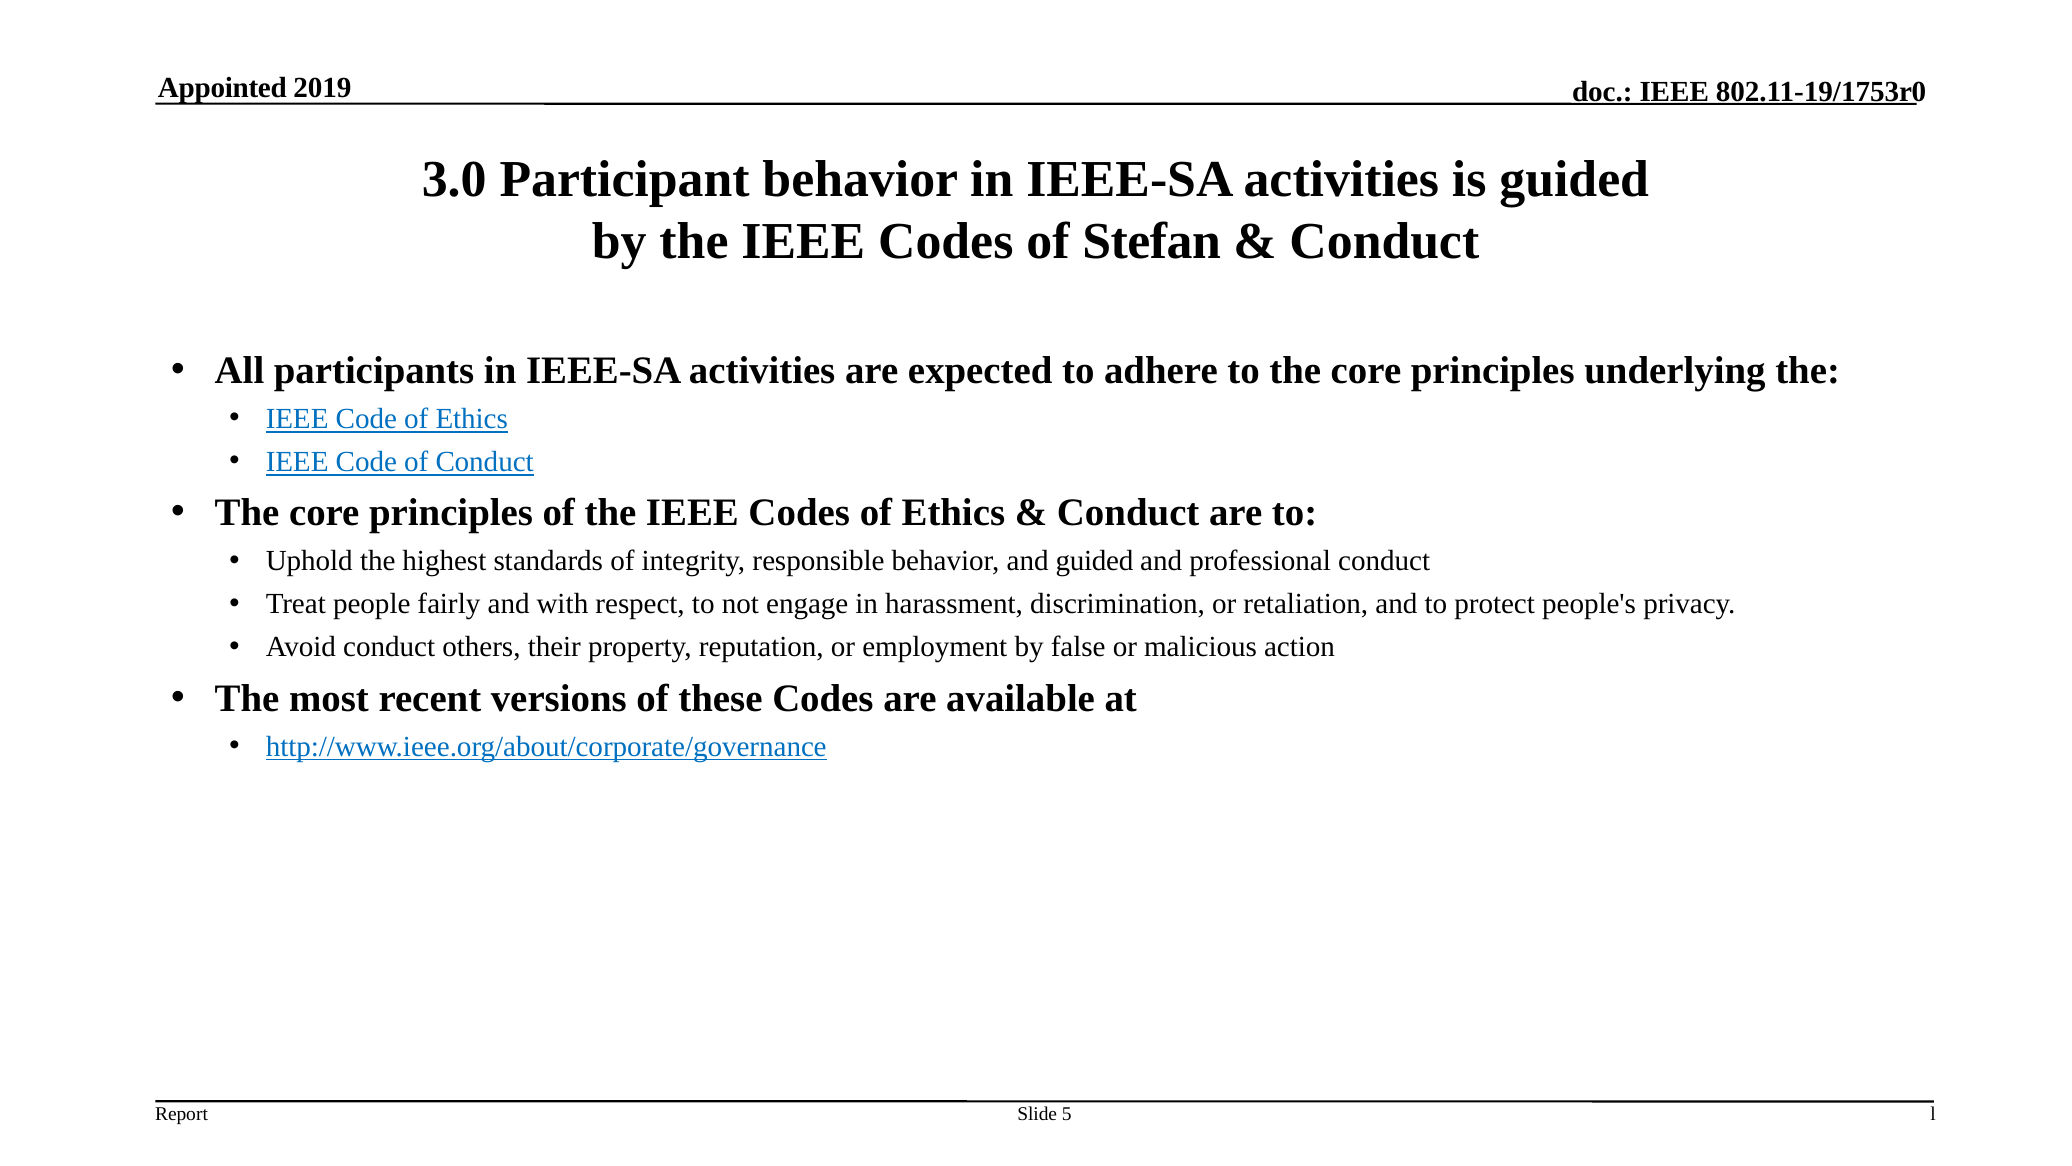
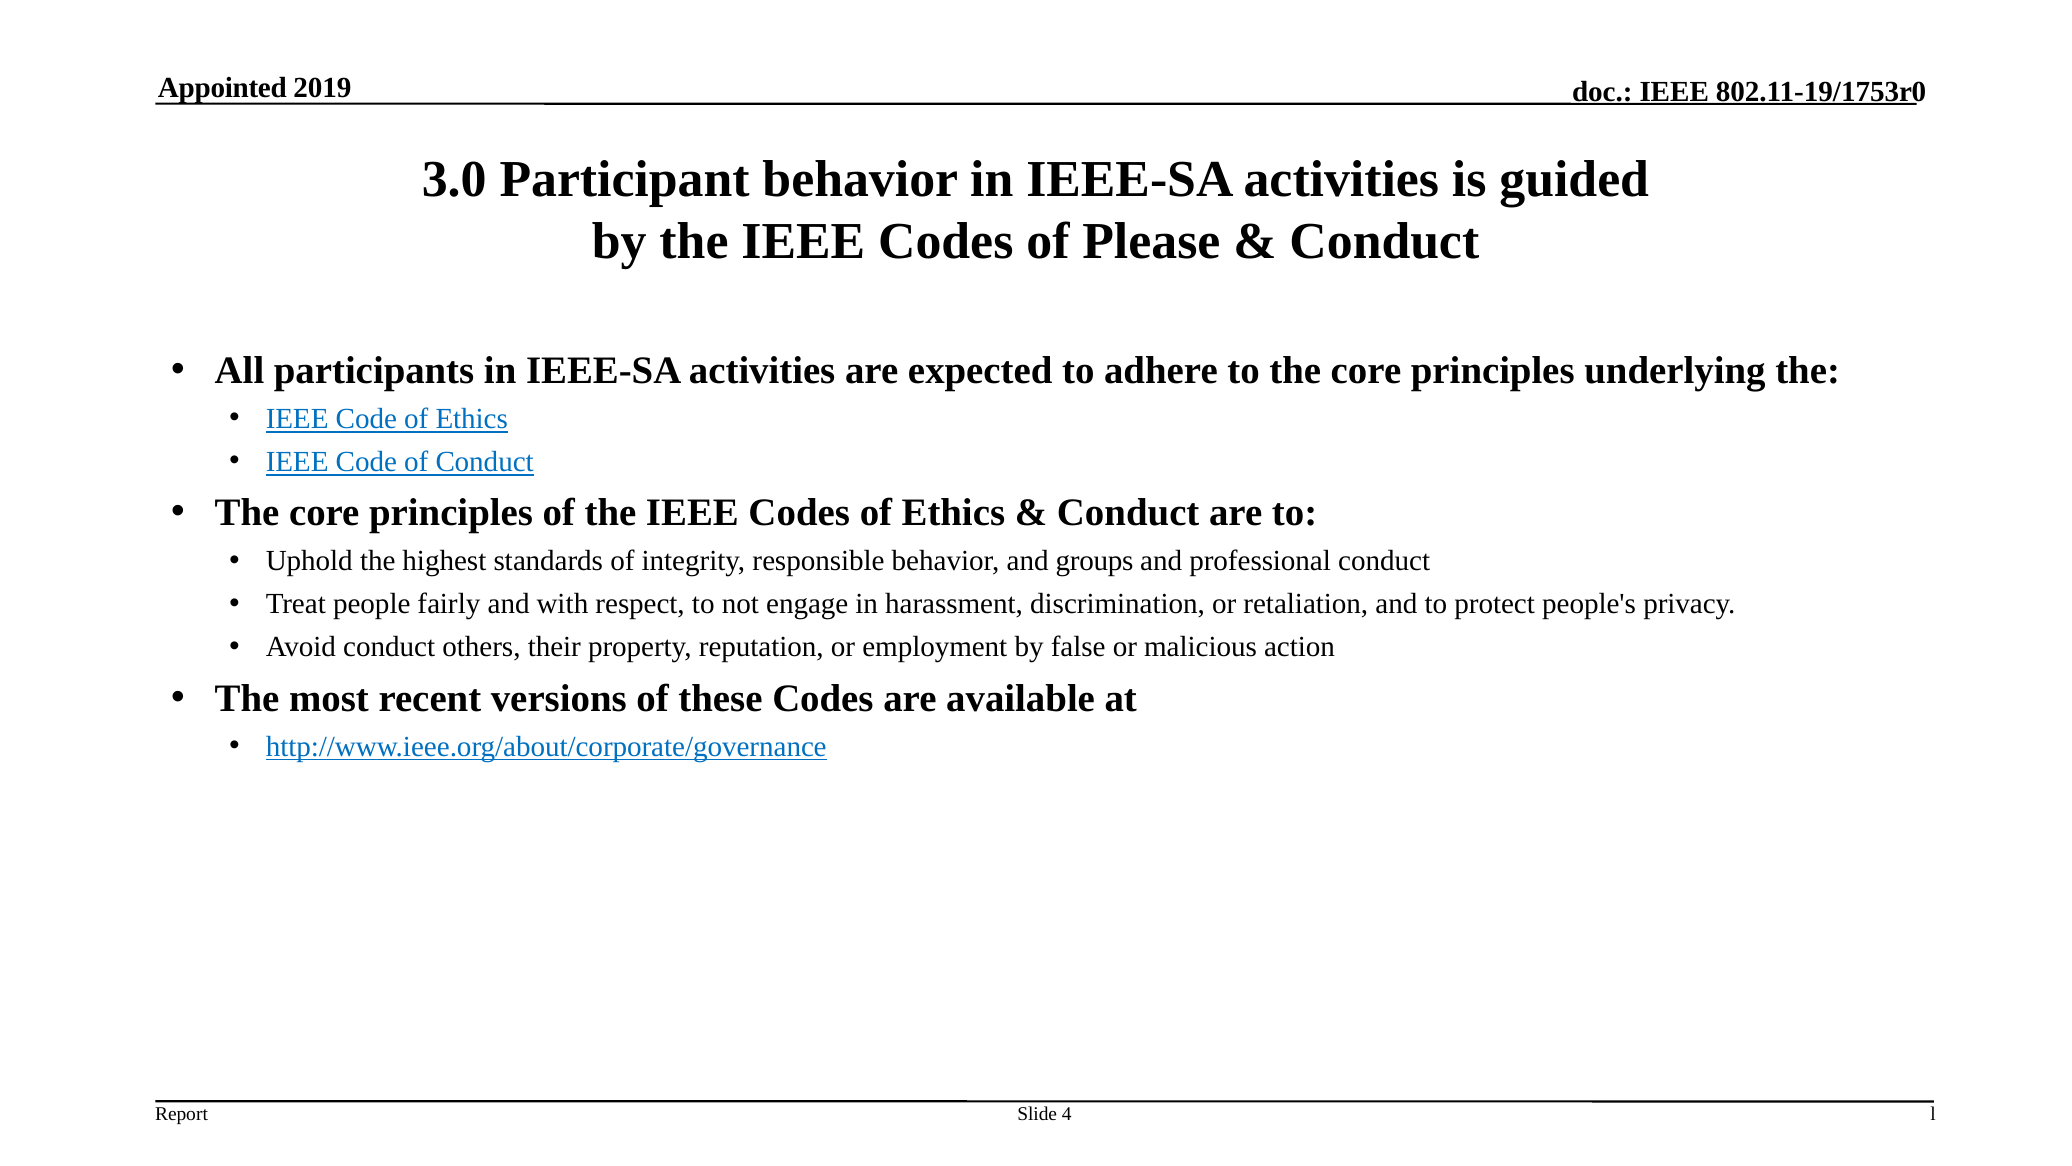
Stefan: Stefan -> Please
and guided: guided -> groups
5: 5 -> 4
